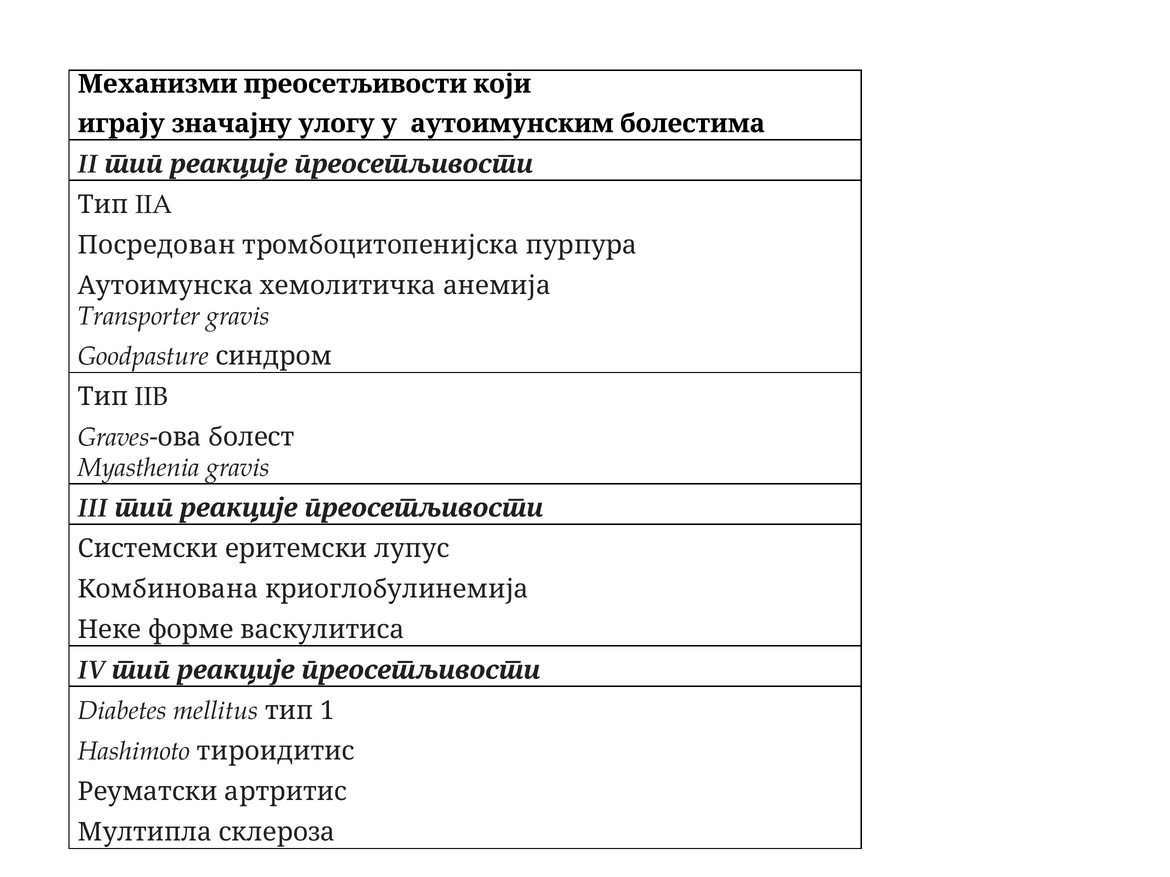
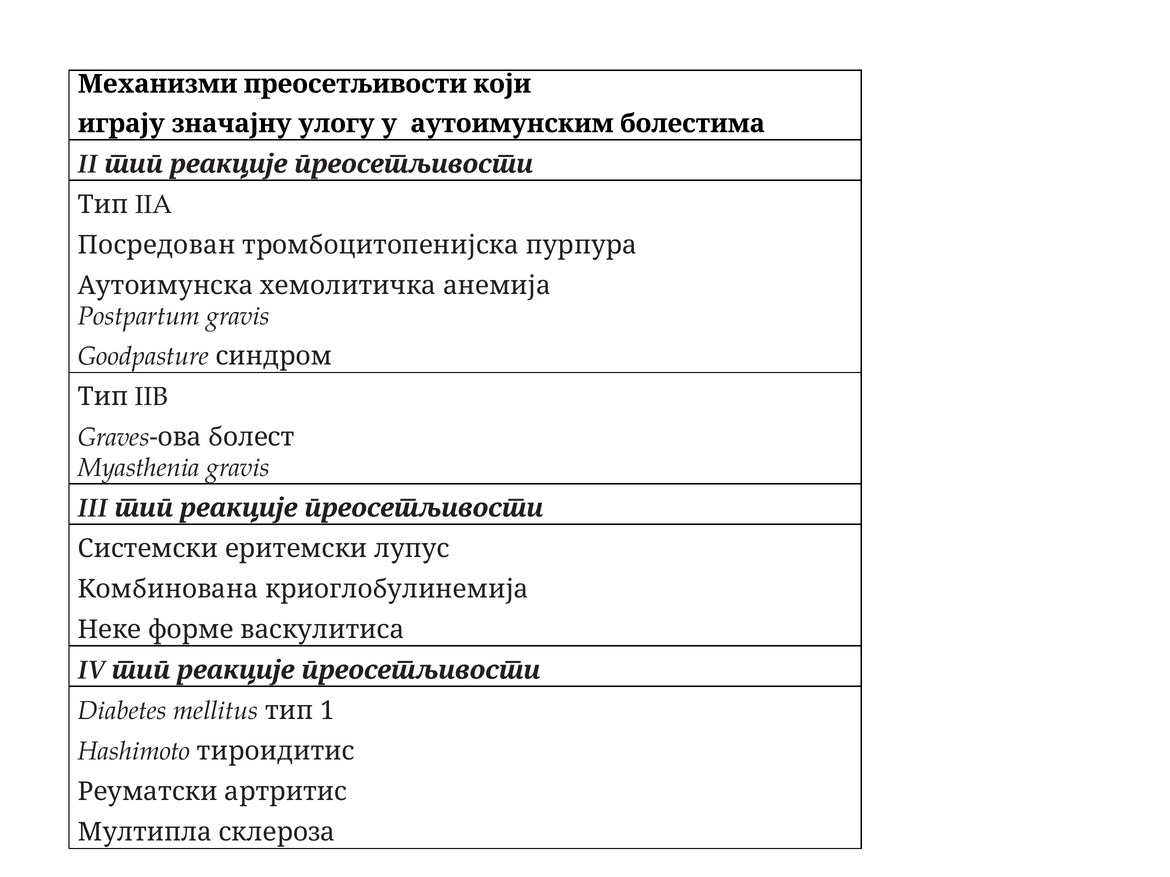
Transporter: Transporter -> Postpartum
